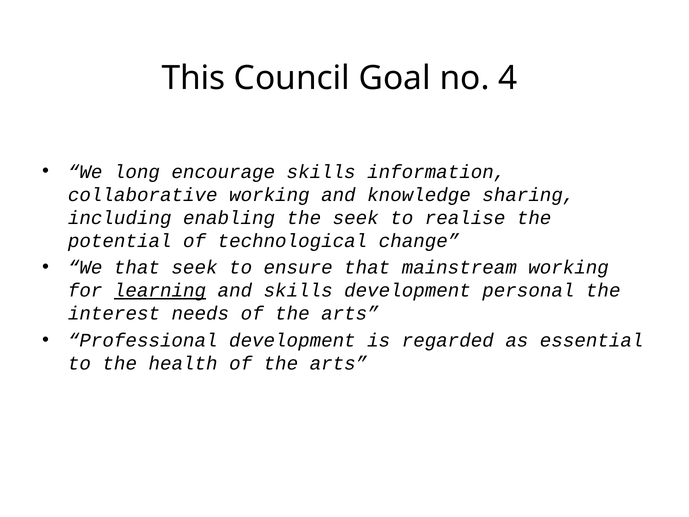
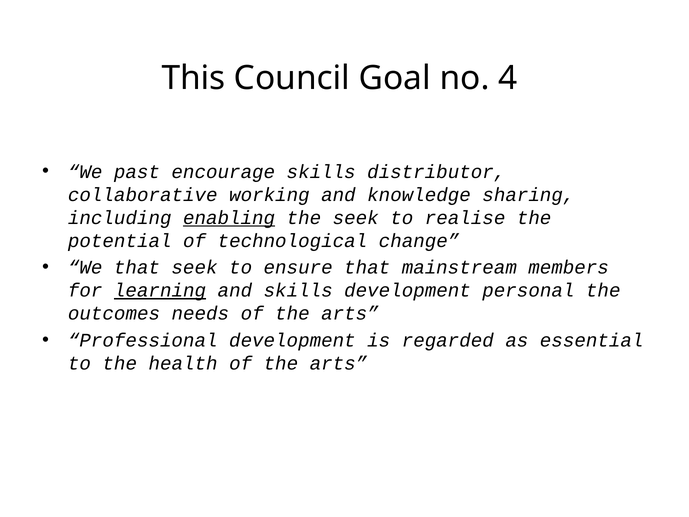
long: long -> past
information: information -> distributor
enabling underline: none -> present
mainstream working: working -> members
interest: interest -> outcomes
